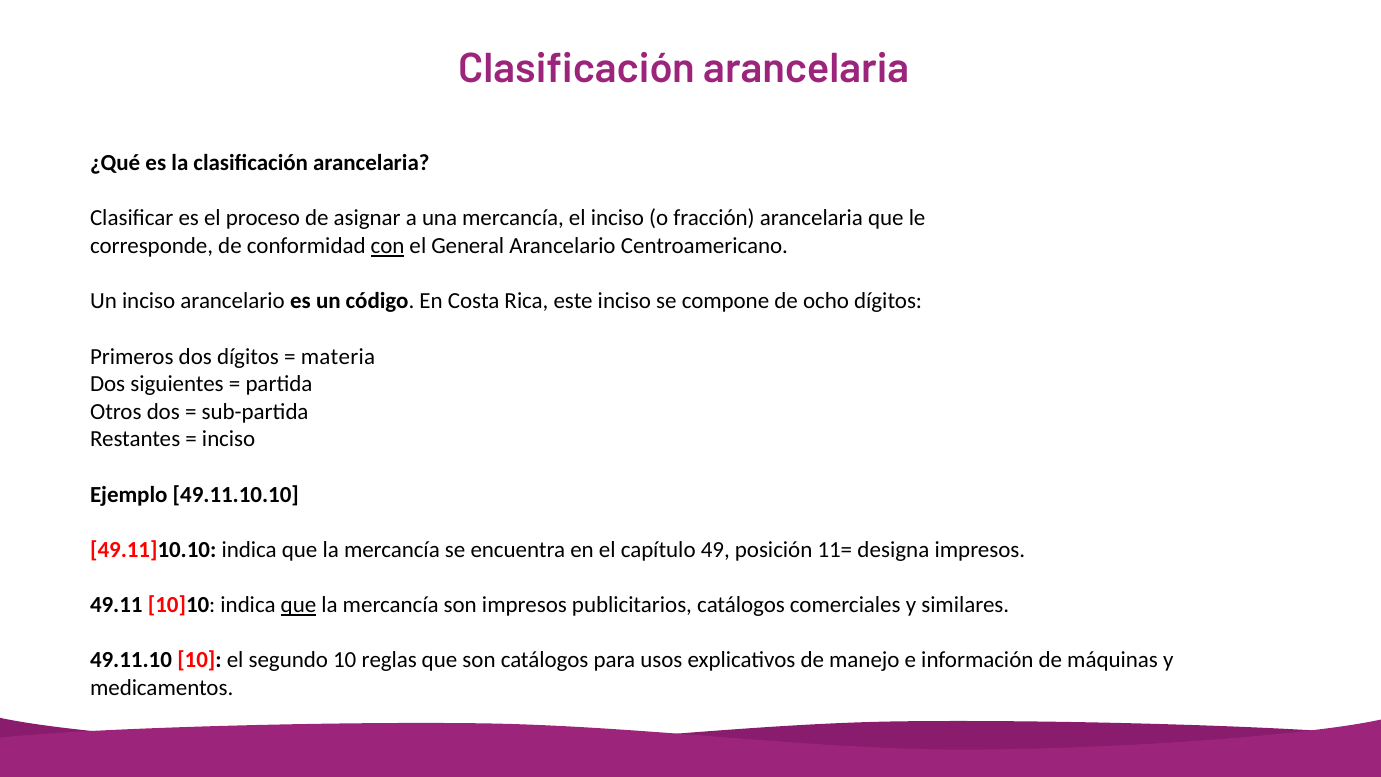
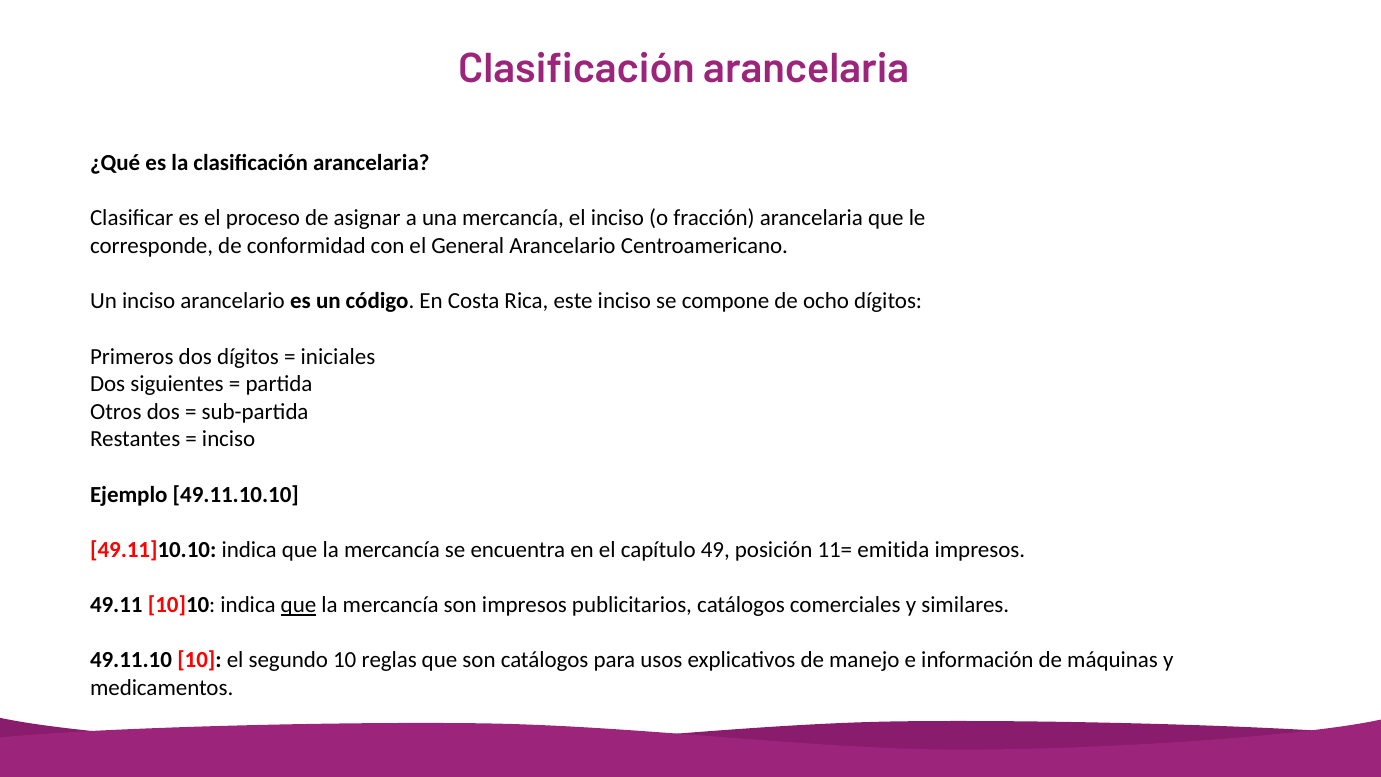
con underline: present -> none
materia: materia -> iniciales
designa: designa -> emitida
